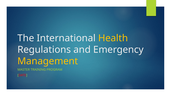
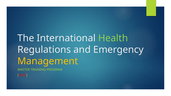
Health colour: yellow -> light green
